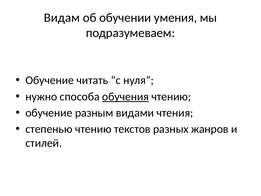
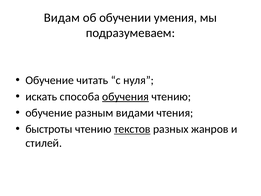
нужно: нужно -> искать
степенью: степенью -> быстроты
текстов underline: none -> present
